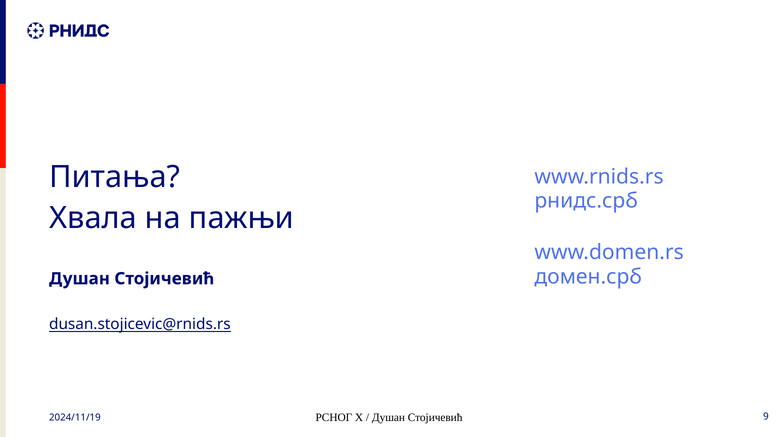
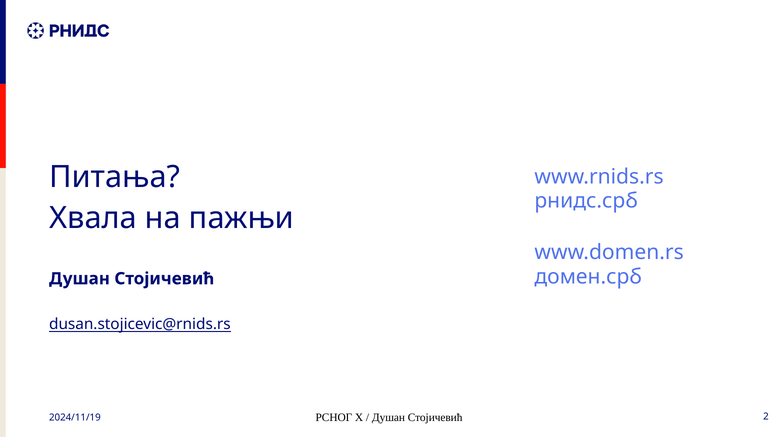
9: 9 -> 2
